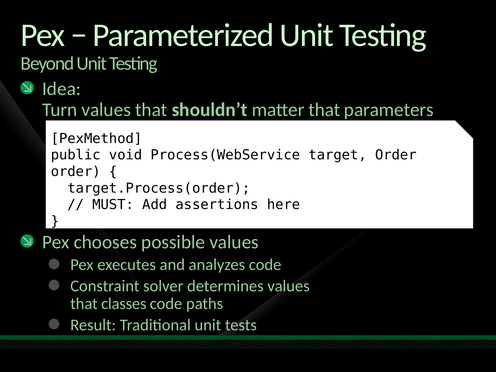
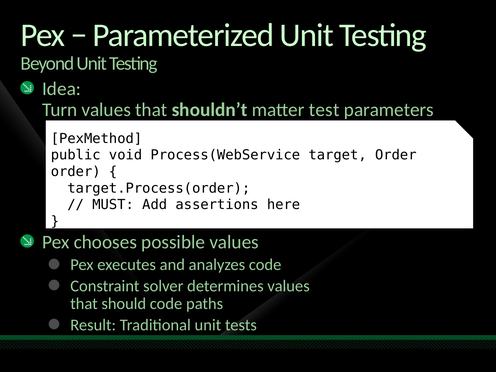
matter that: that -> test
classes: classes -> should
